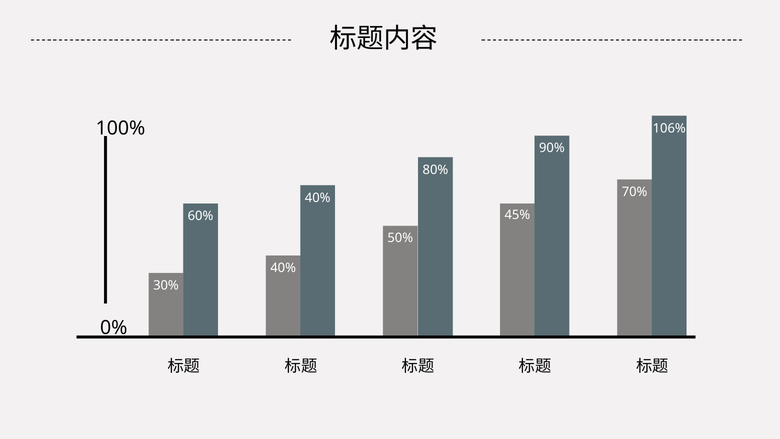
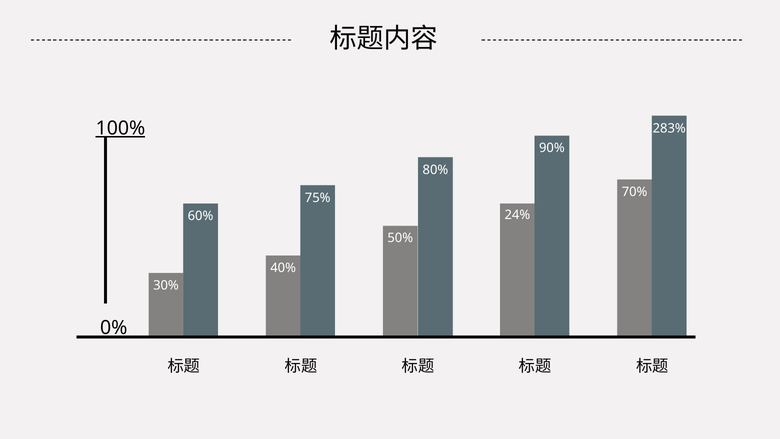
100% underline: none -> present
106%: 106% -> 283%
40% at (318, 198): 40% -> 75%
45%: 45% -> 24%
